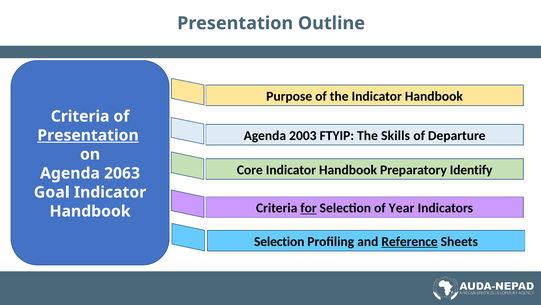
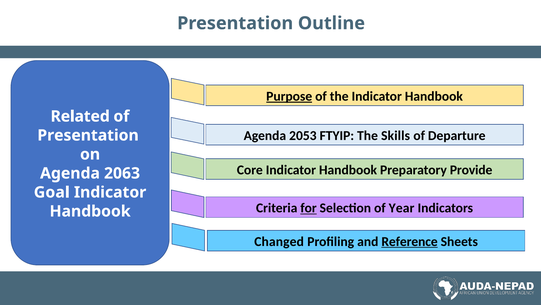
Purpose underline: none -> present
Criteria at (80, 116): Criteria -> Related
2003: 2003 -> 2053
Presentation at (88, 135) underline: present -> none
Identify: Identify -> Provide
Selection at (279, 241): Selection -> Changed
